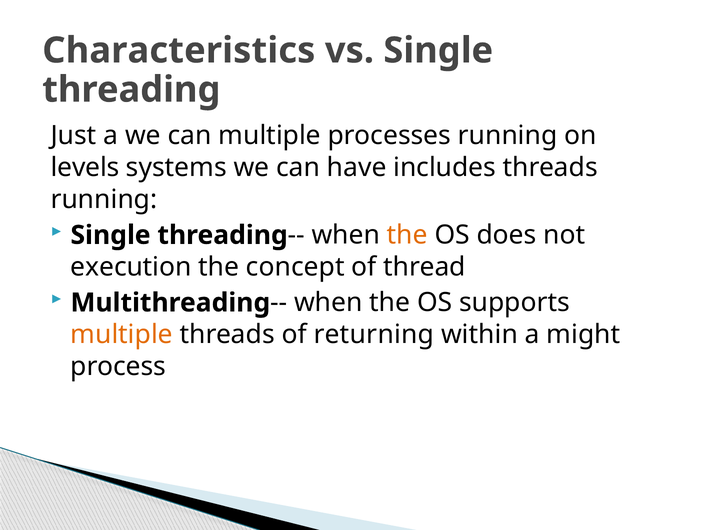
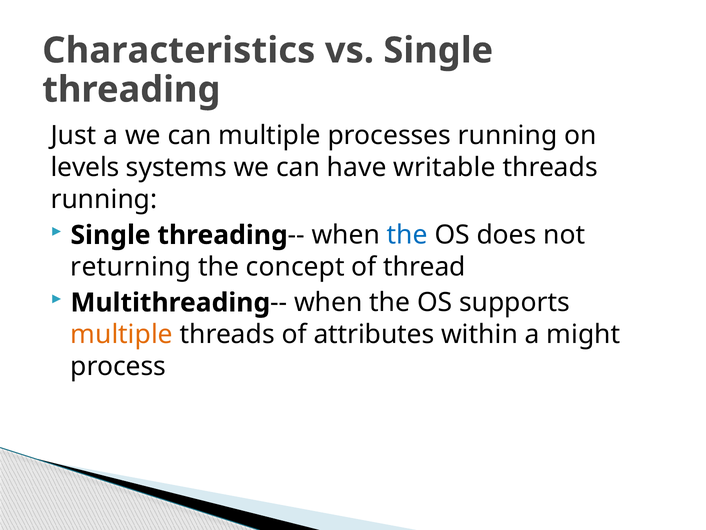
includes: includes -> writable
the at (407, 235) colour: orange -> blue
execution: execution -> returning
returning: returning -> attributes
